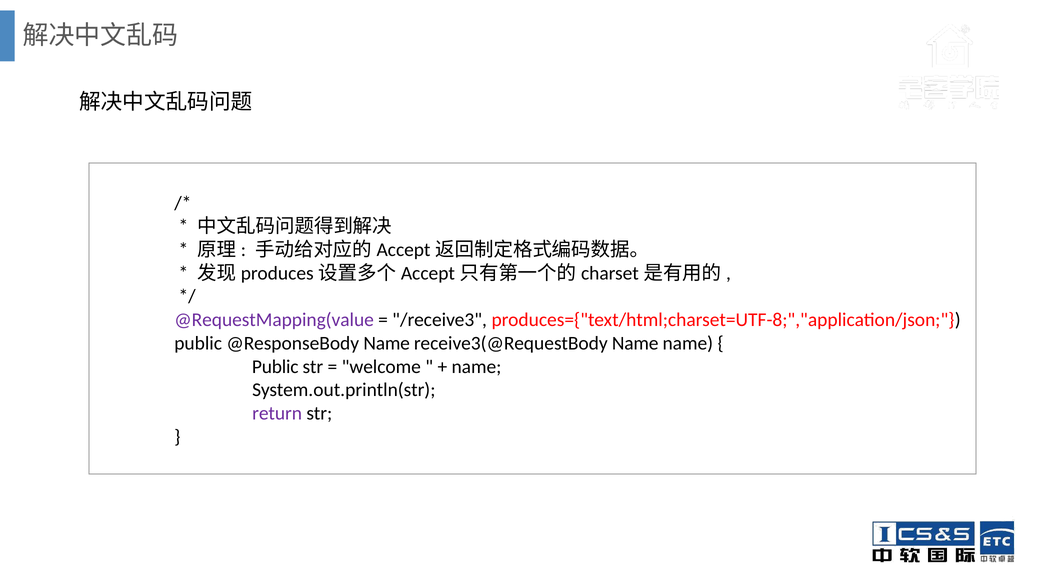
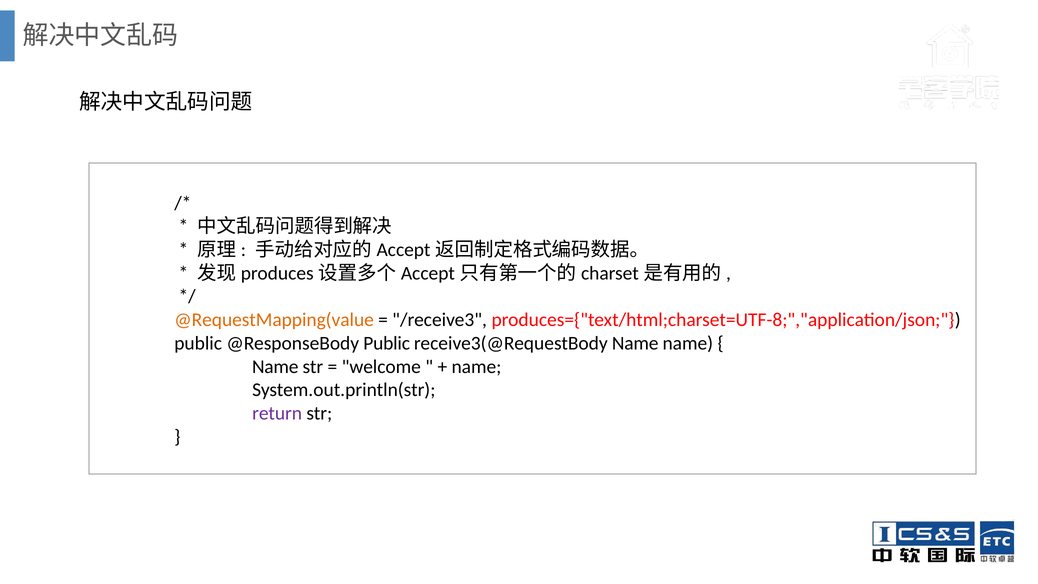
@RequestMapping(value colour: purple -> orange
@ResponseBody Name: Name -> Public
Public at (275, 367): Public -> Name
